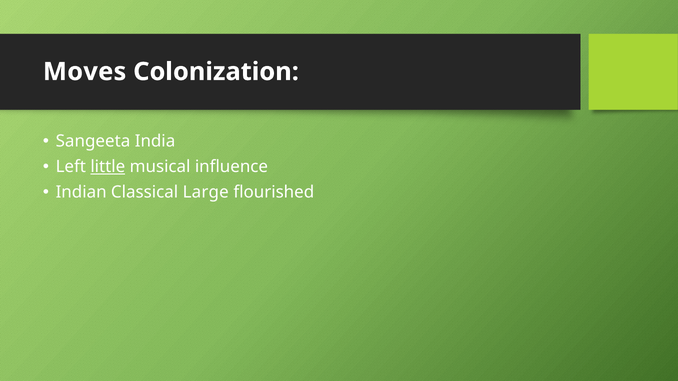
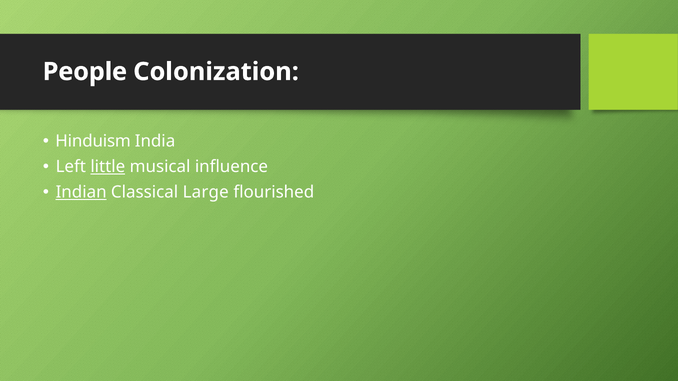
Moves: Moves -> People
Sangeeta: Sangeeta -> Hinduism
Indian underline: none -> present
